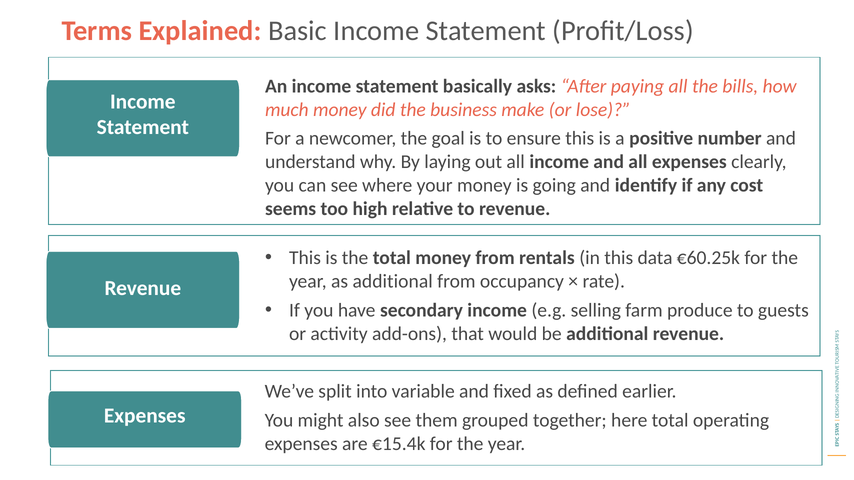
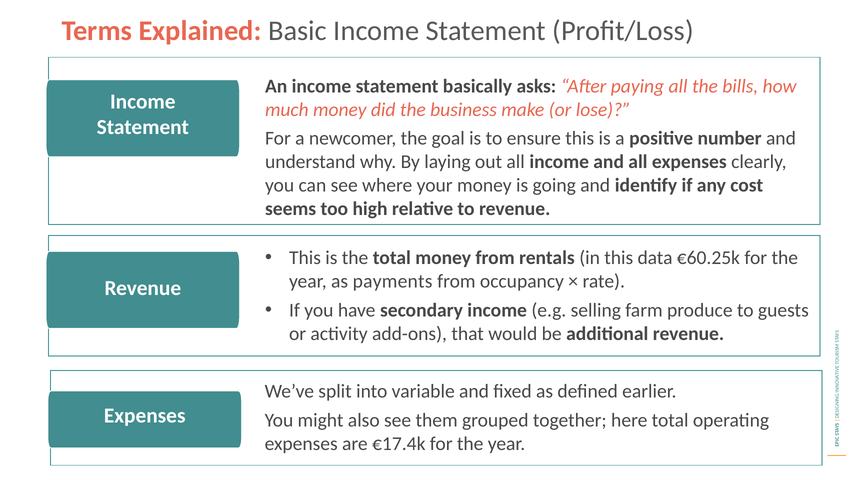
as additional: additional -> payments
€15.4k: €15.4k -> €17.4k
